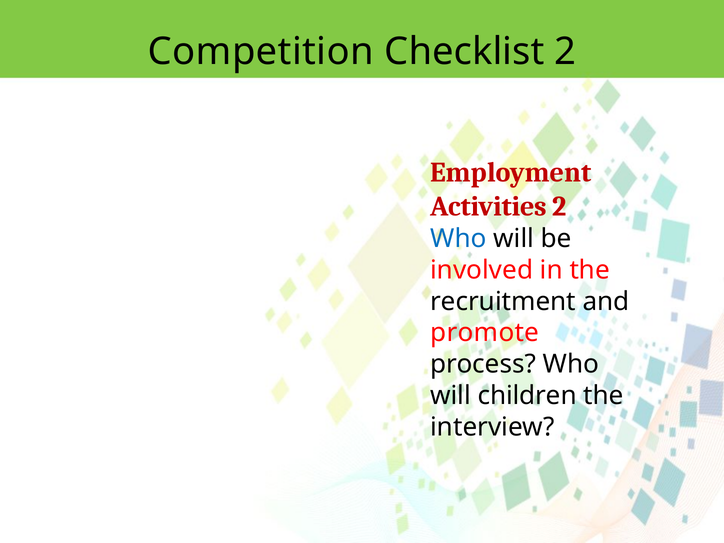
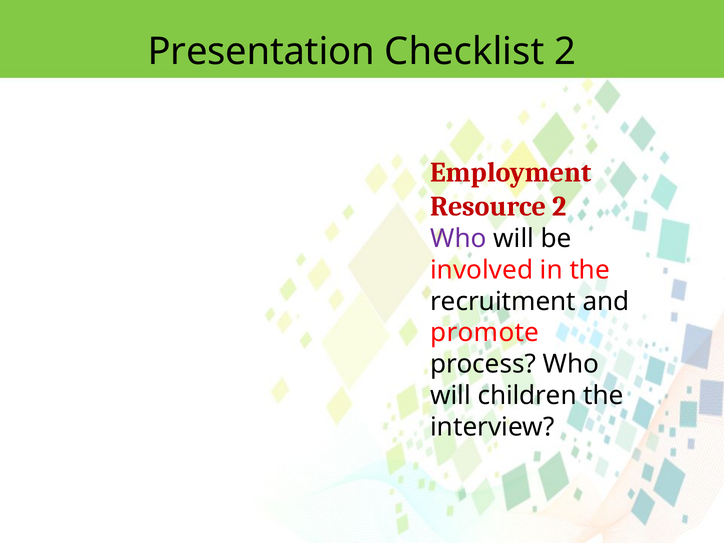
Competition: Competition -> Presentation
Activities: Activities -> Resource
Who at (458, 239) colour: blue -> purple
